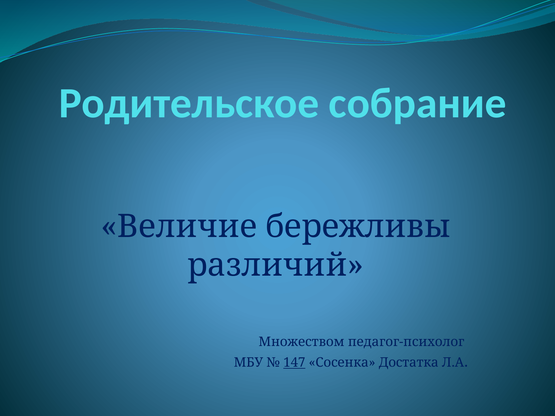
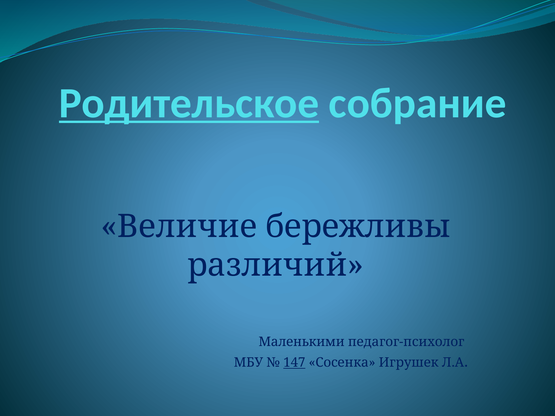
Родительское underline: none -> present
Множеством: Множеством -> Маленькими
Достатка: Достатка -> Игрушек
